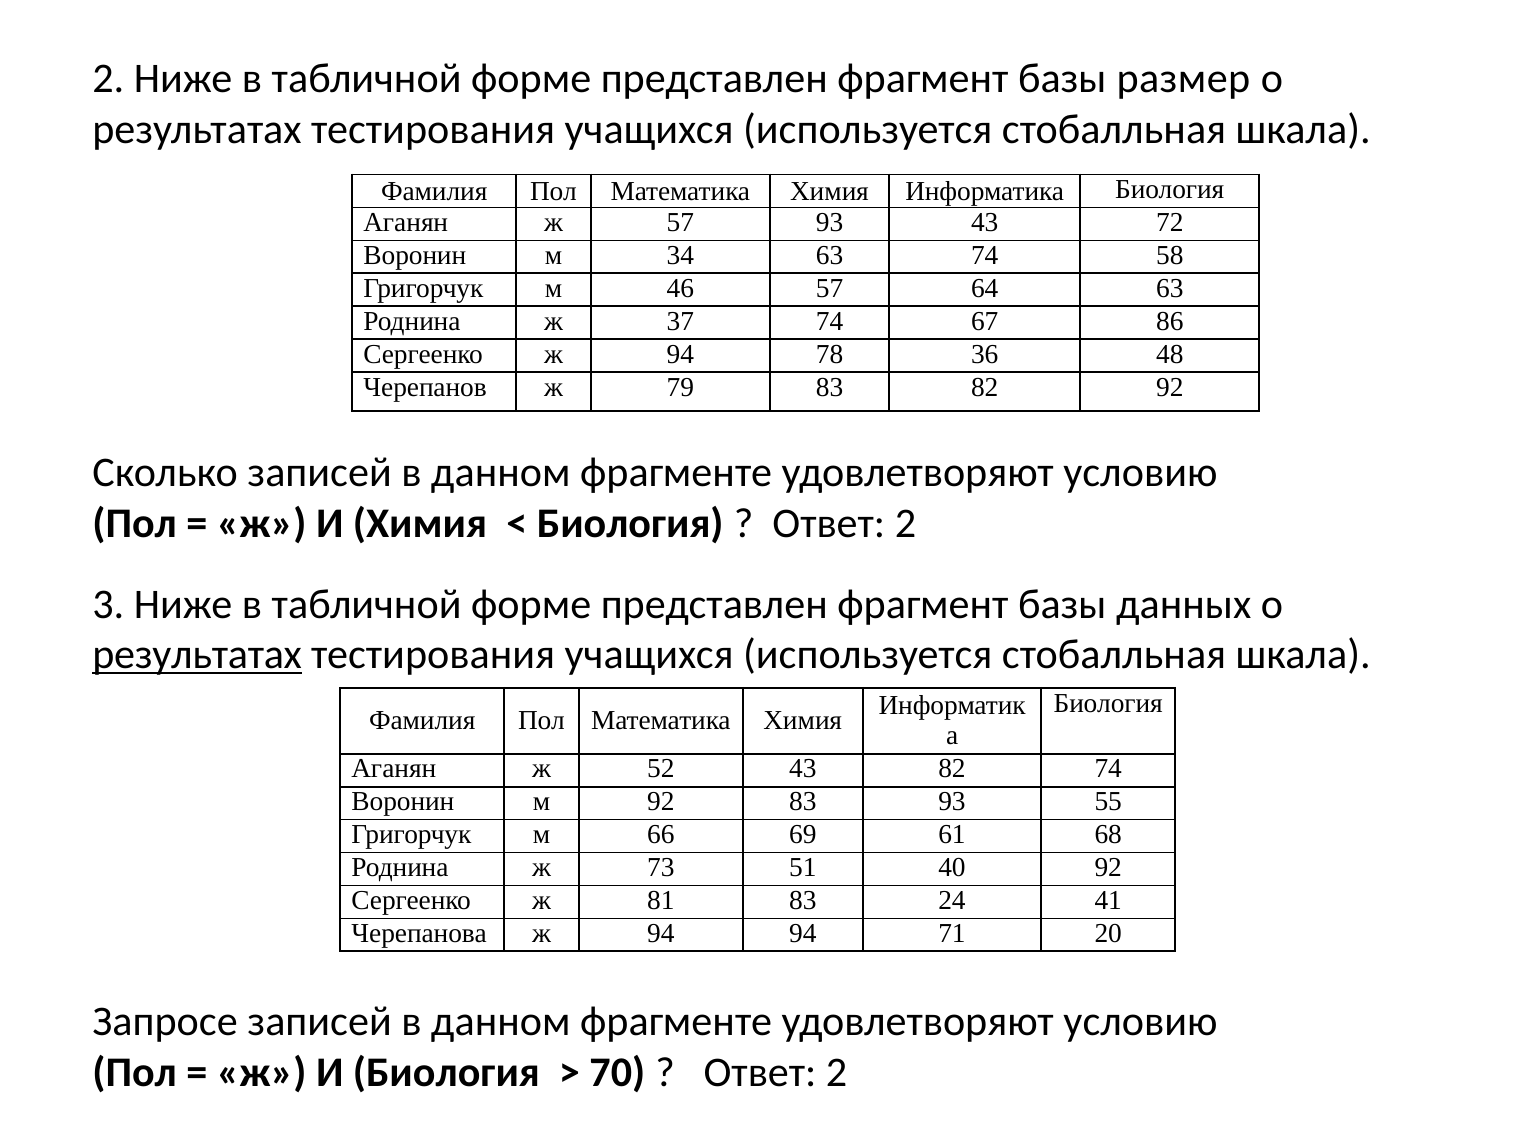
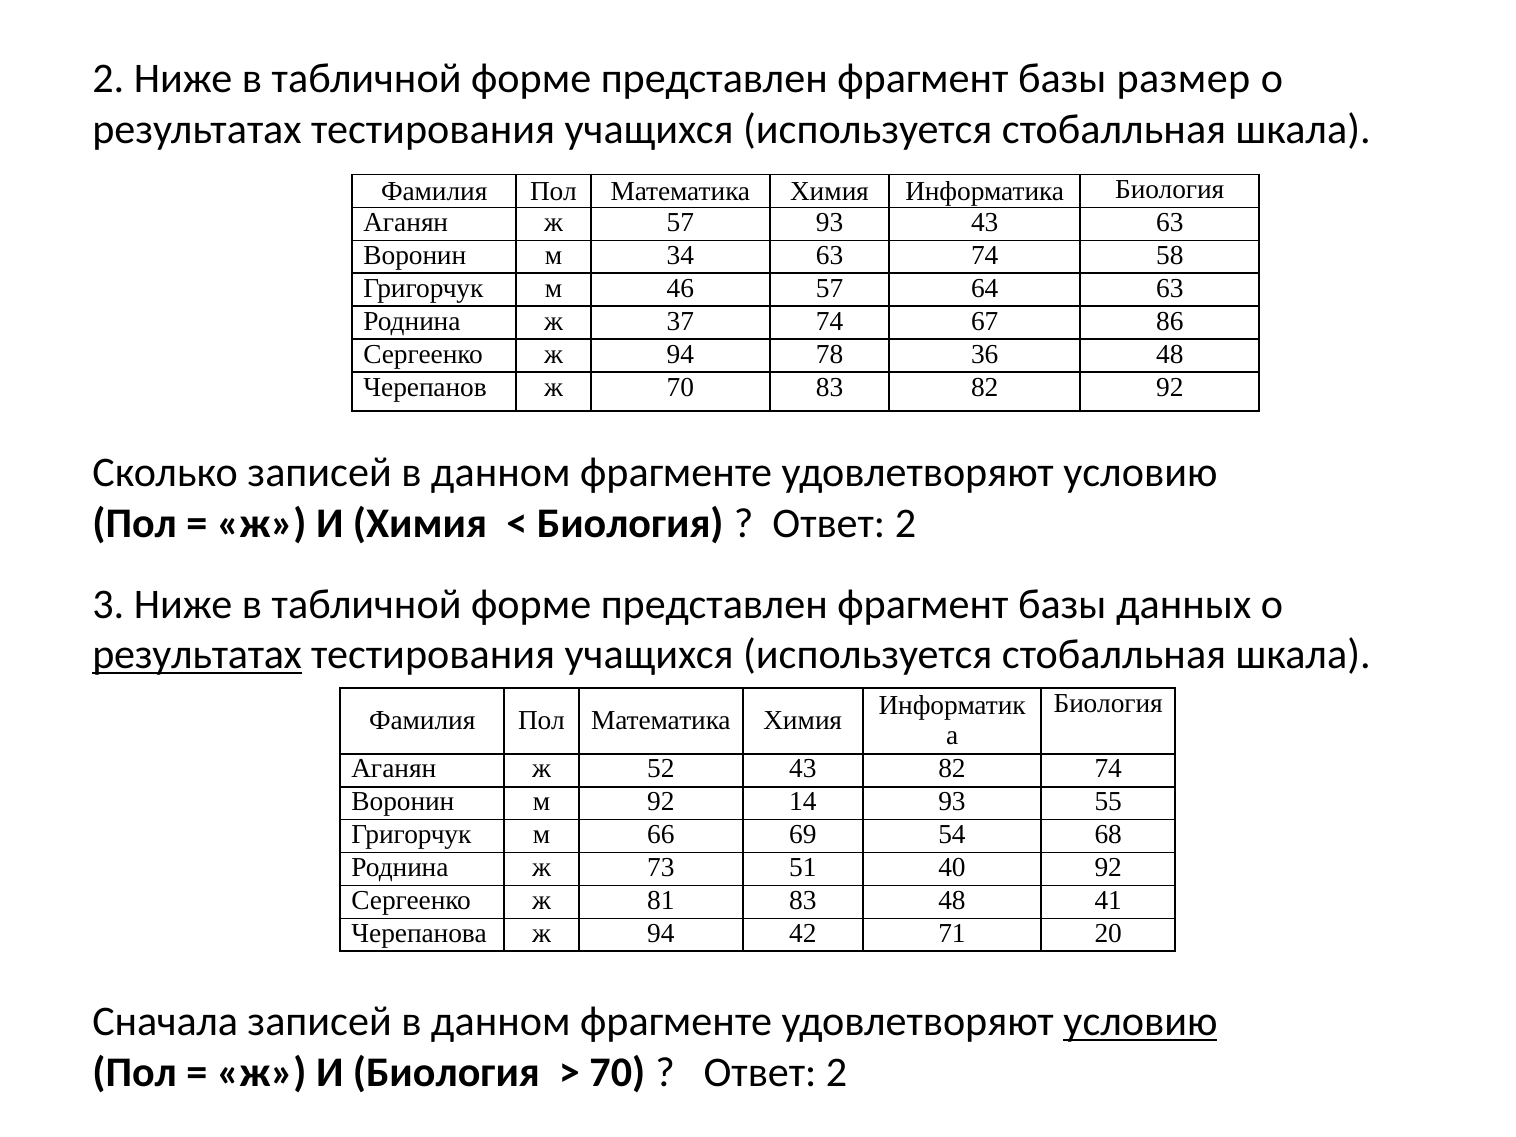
43 72: 72 -> 63
ж 79: 79 -> 70
92 83: 83 -> 14
61: 61 -> 54
83 24: 24 -> 48
94 94: 94 -> 42
Запросе: Запросе -> Сначала
условию at (1140, 1022) underline: none -> present
